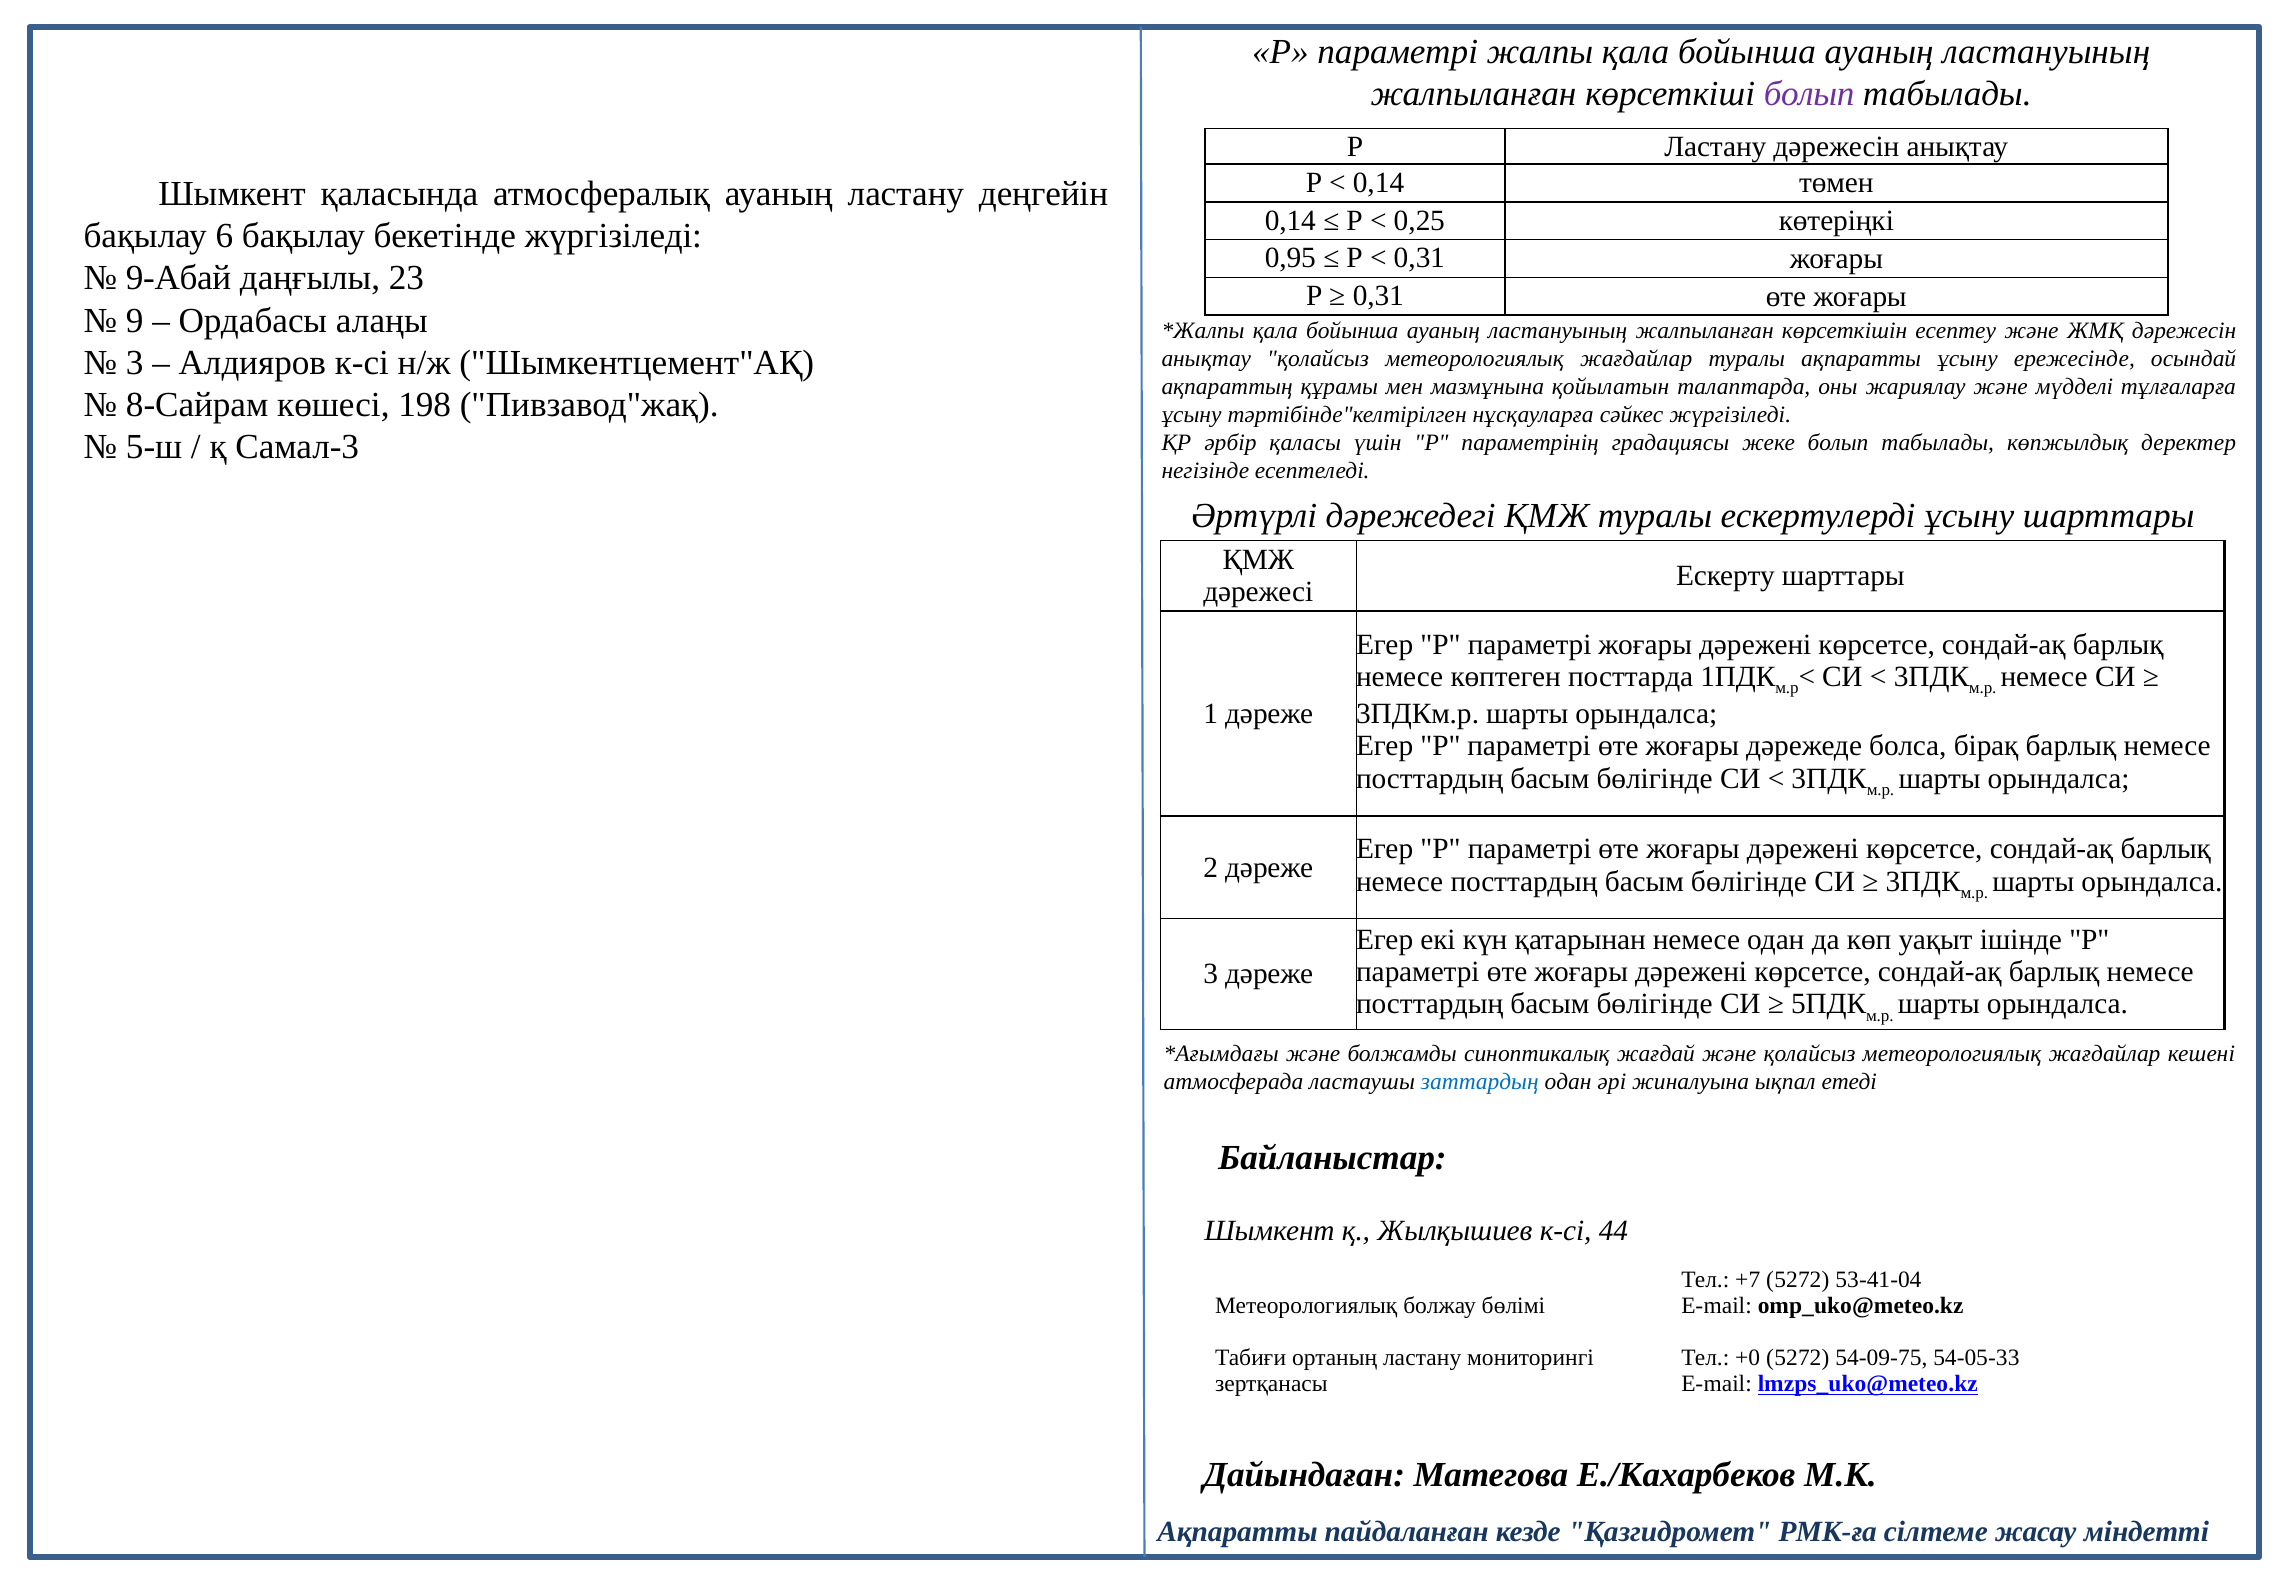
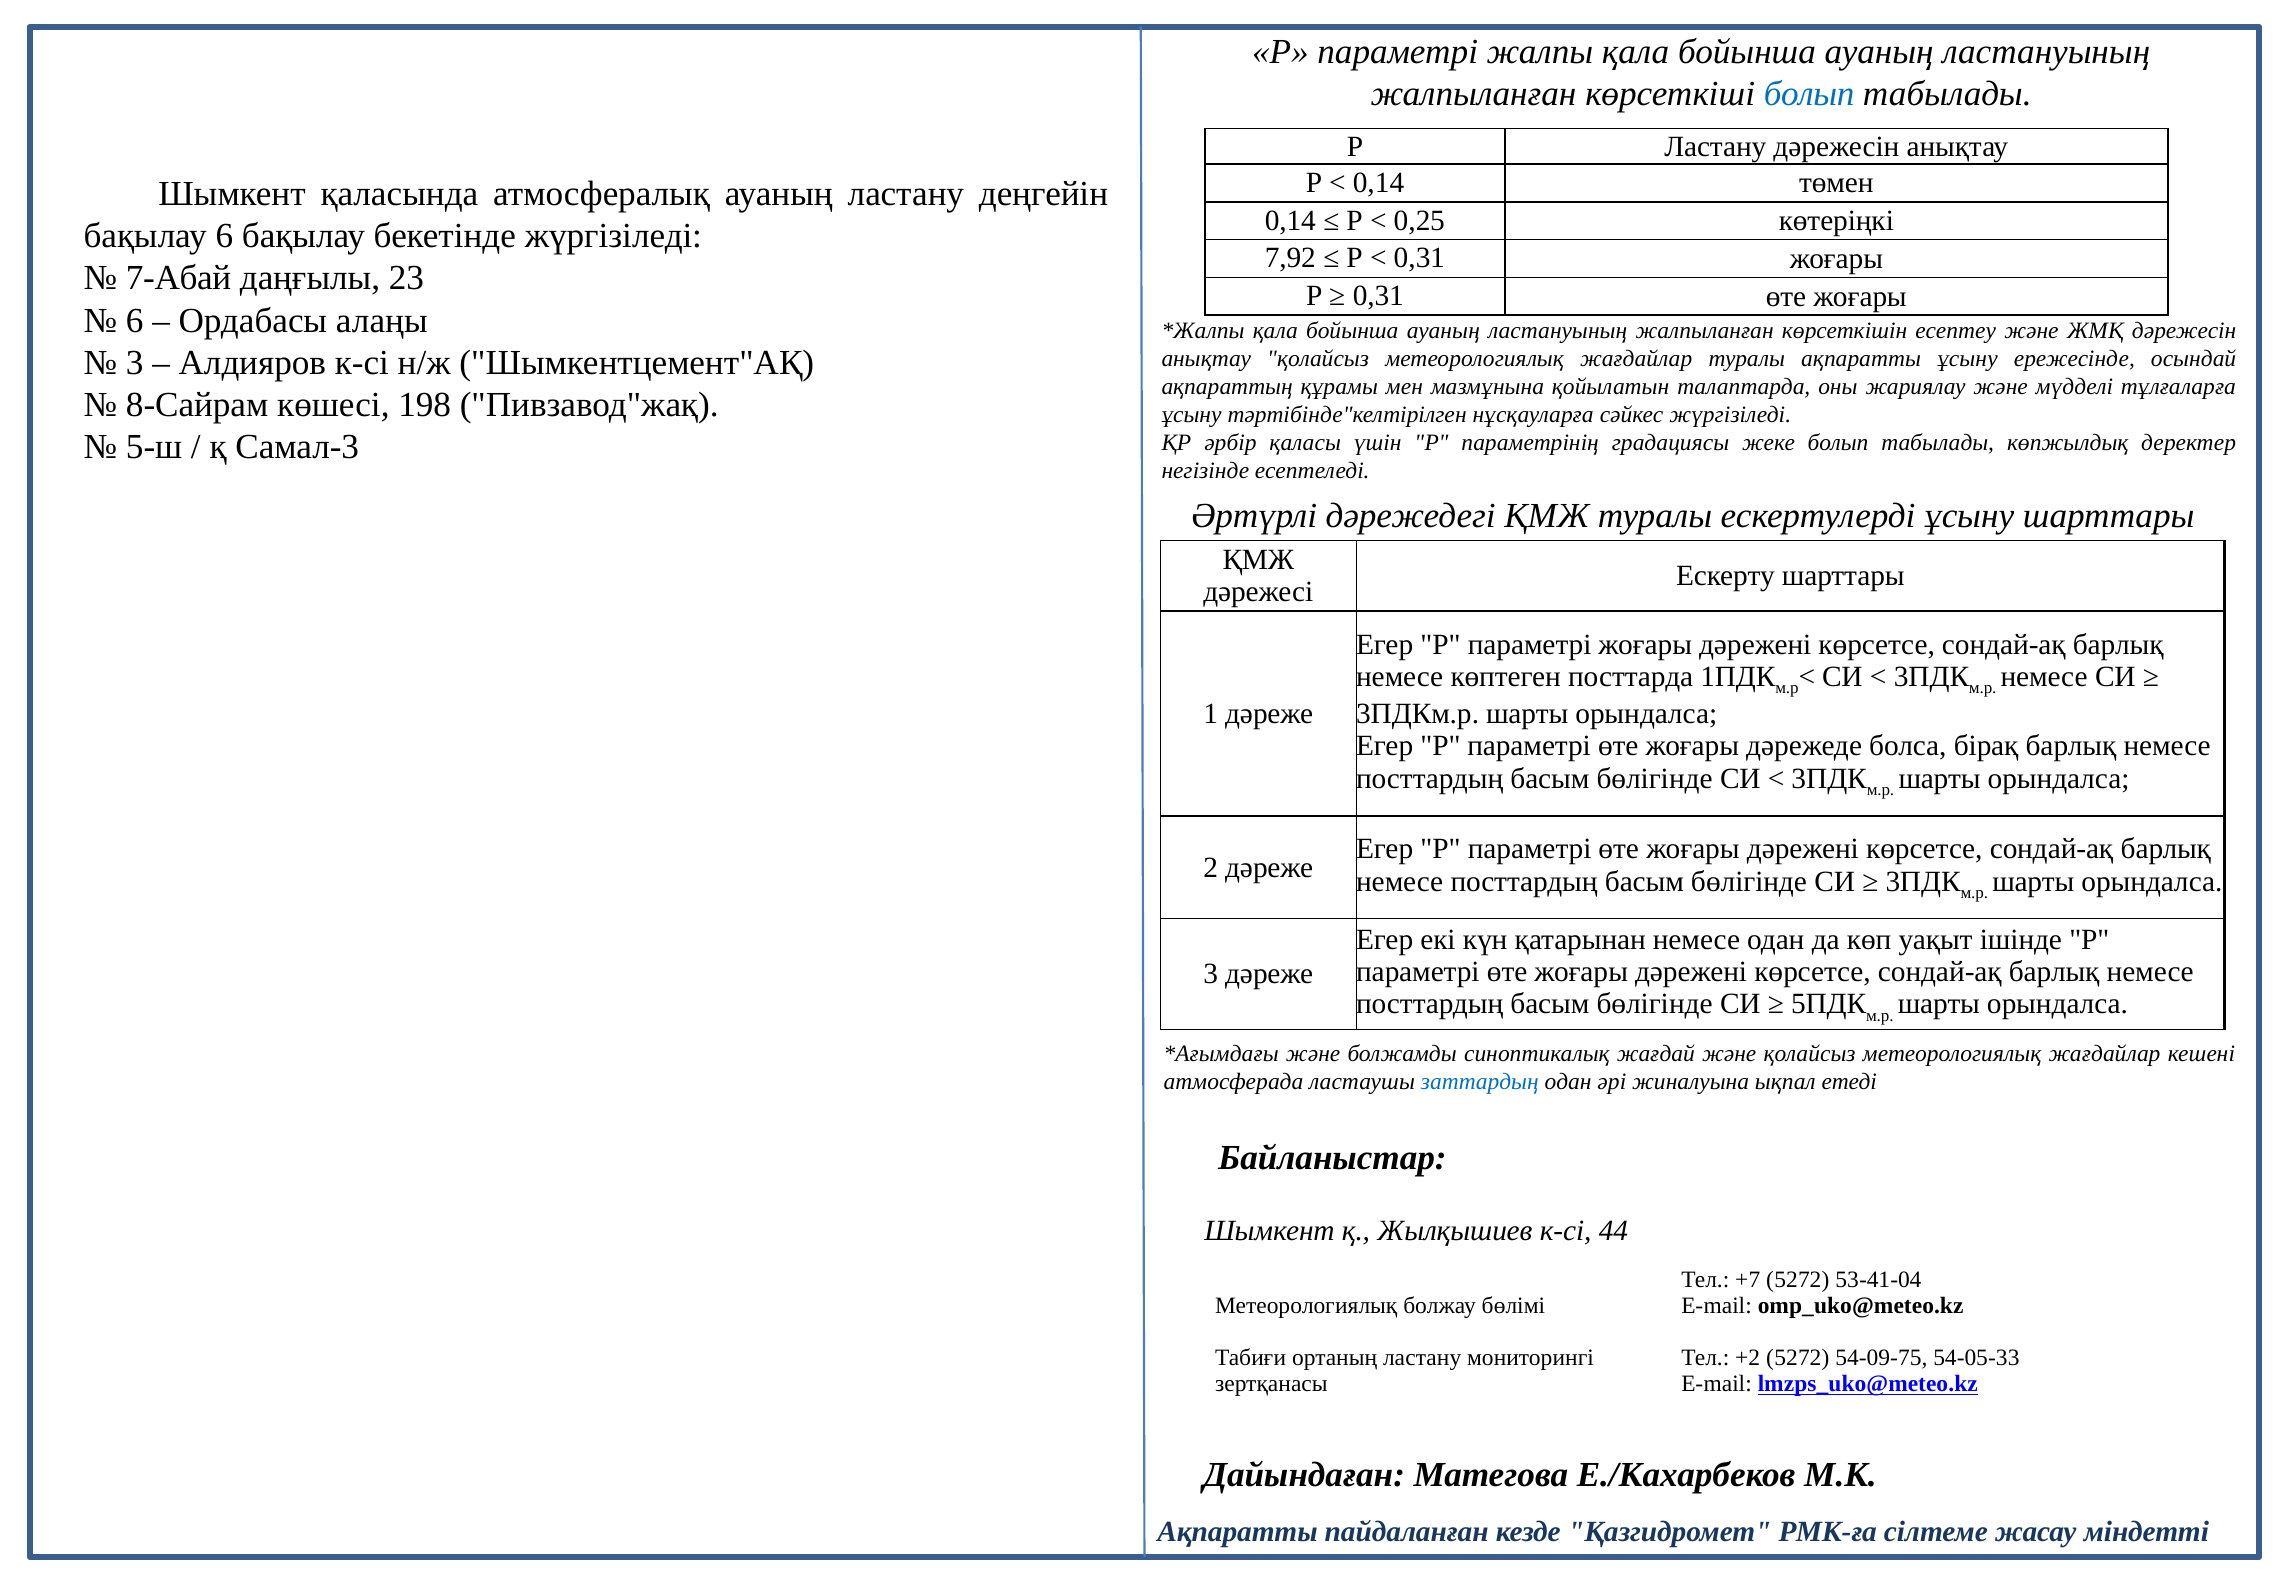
болып at (1809, 94) colour: purple -> blue
0,95: 0,95 -> 7,92
9-Абай: 9-Абай -> 7-Абай
9 at (135, 321): 9 -> 6
+0: +0 -> +2
